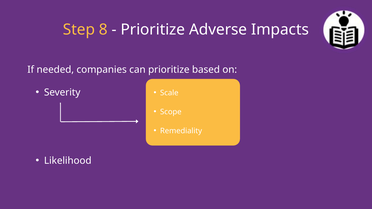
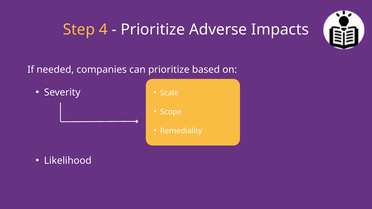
8: 8 -> 4
